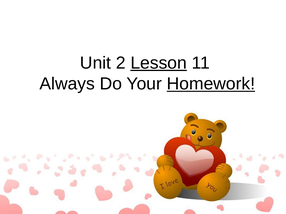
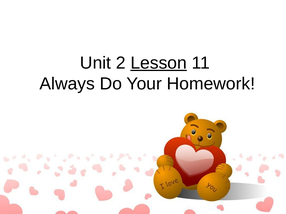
Homework underline: present -> none
